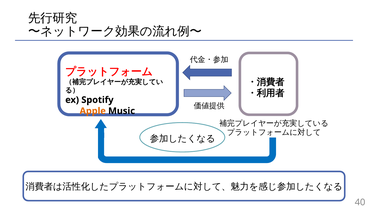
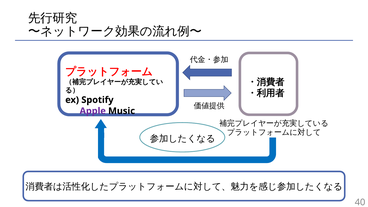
Apple colour: orange -> purple
